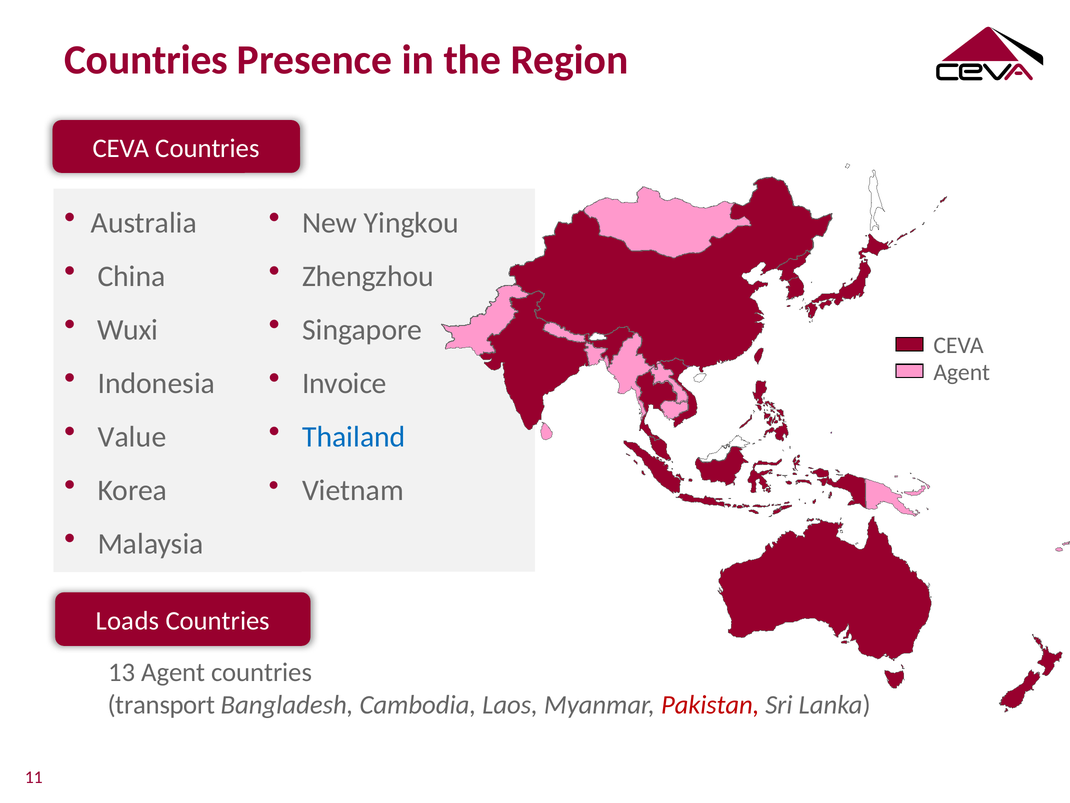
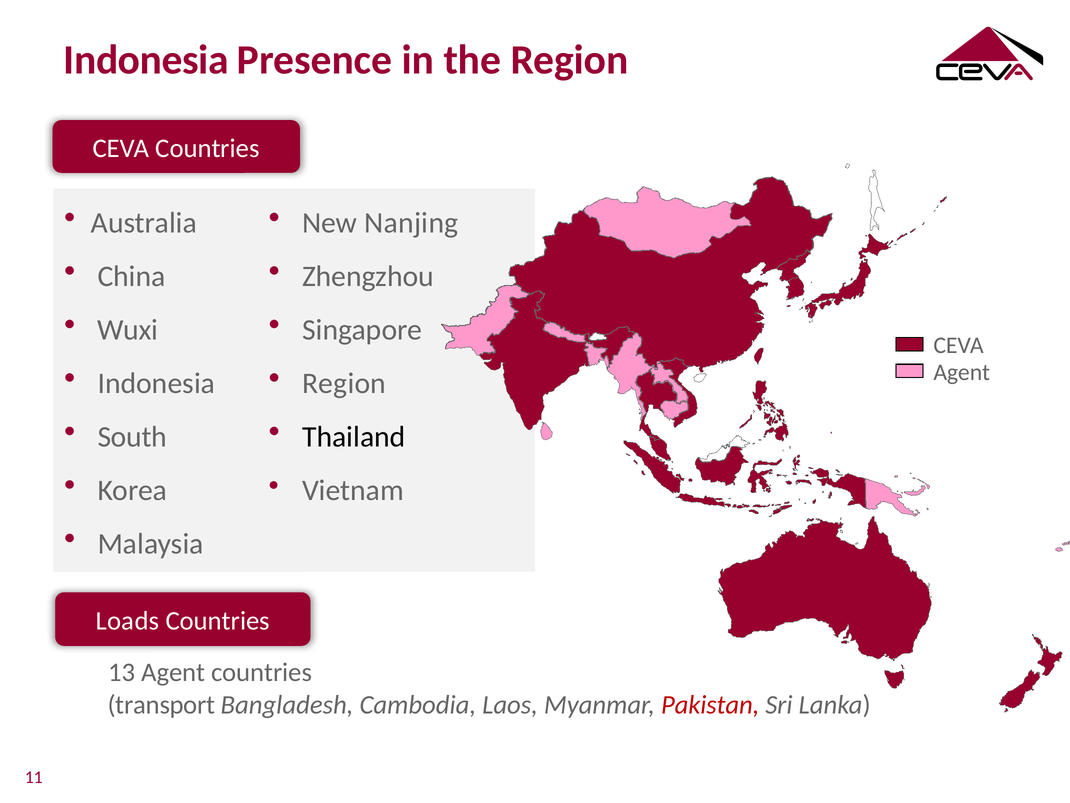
Countries at (146, 60): Countries -> Indonesia
Yingkou: Yingkou -> Nanjing
Invoice at (344, 383): Invoice -> Region
Value: Value -> South
Thailand colour: blue -> black
